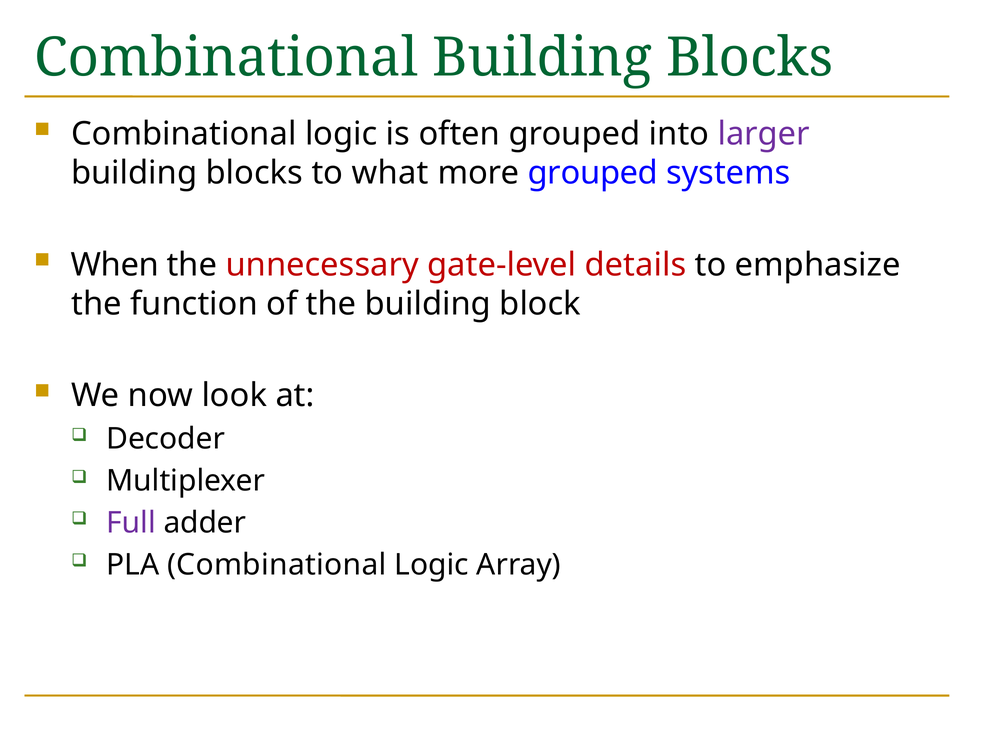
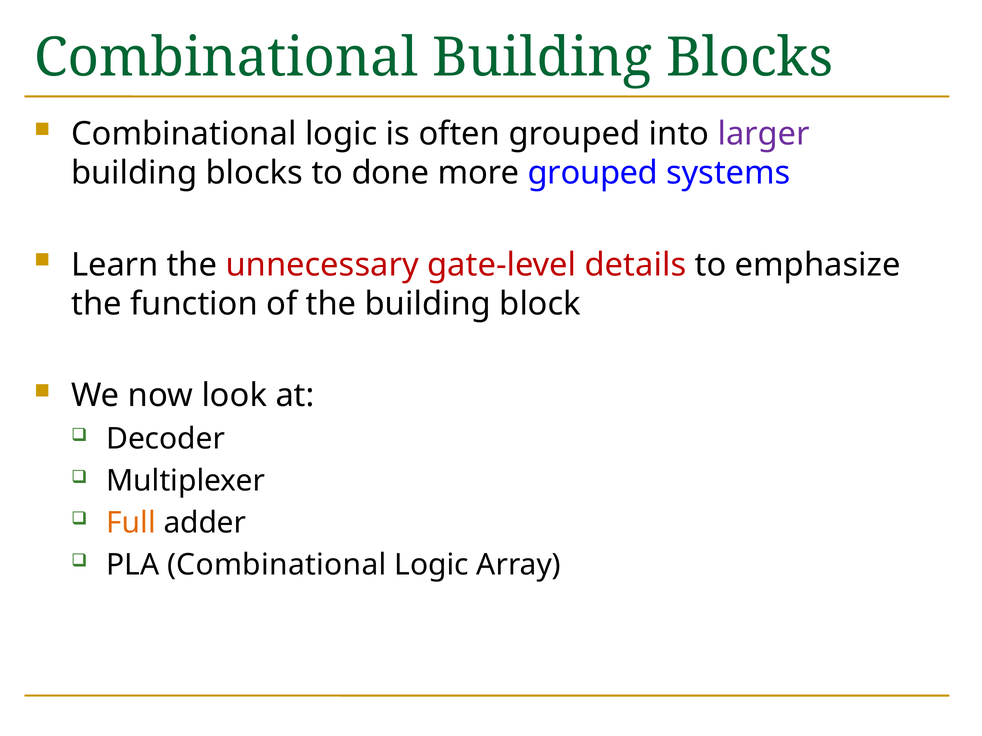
what: what -> done
When: When -> Learn
Full colour: purple -> orange
